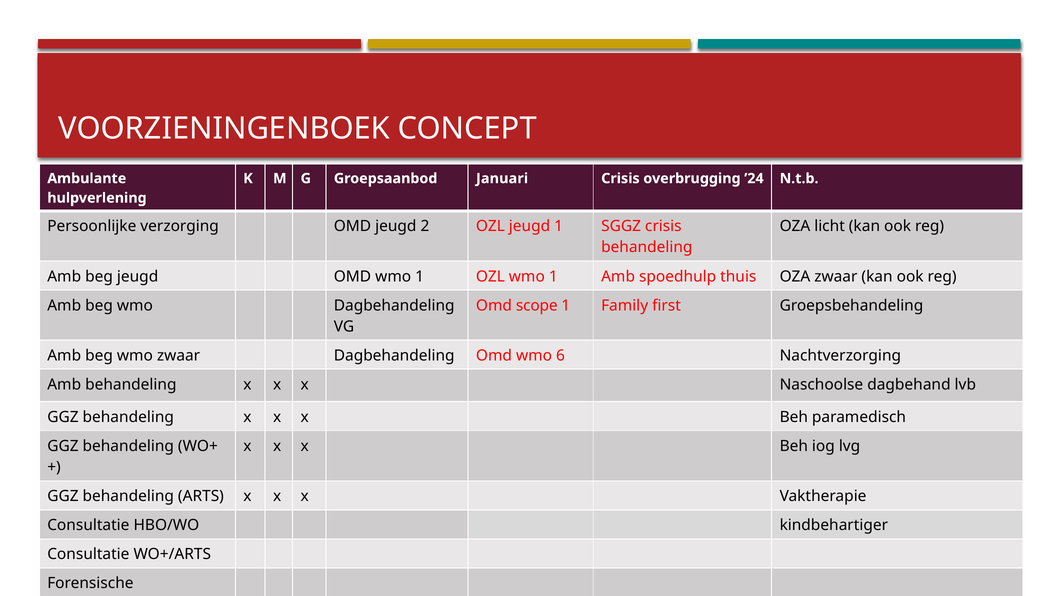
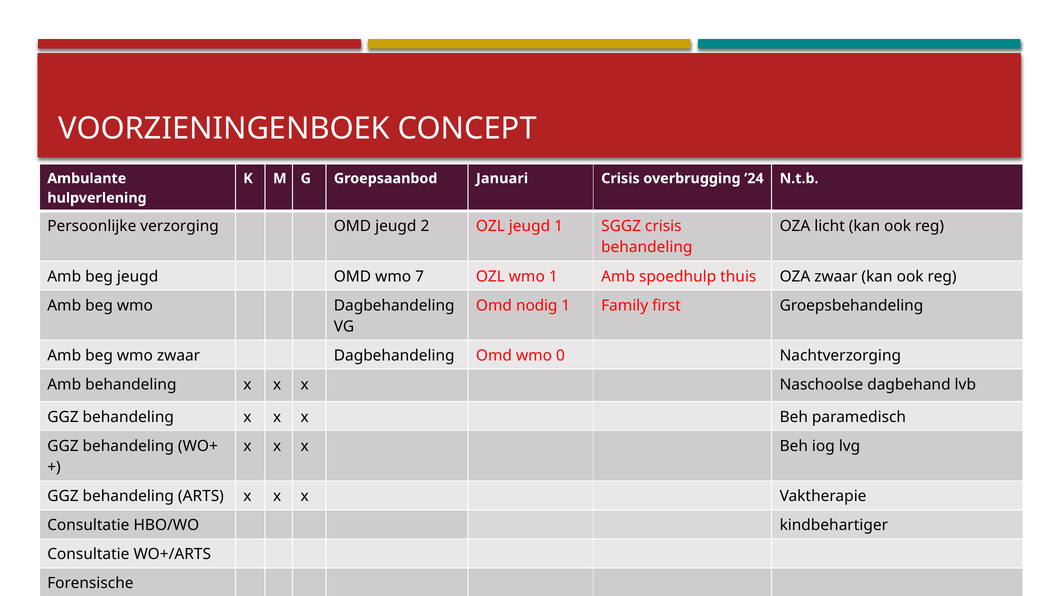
OMD wmo 1: 1 -> 7
scope: scope -> nodig
6: 6 -> 0
